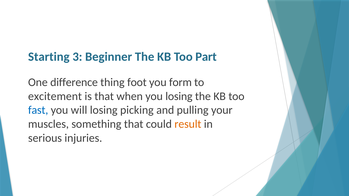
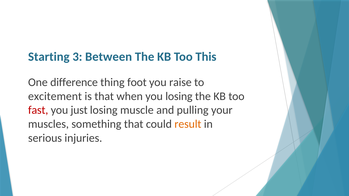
Beginner: Beginner -> Between
Part: Part -> This
form: form -> raise
fast colour: blue -> red
will: will -> just
picking: picking -> muscle
